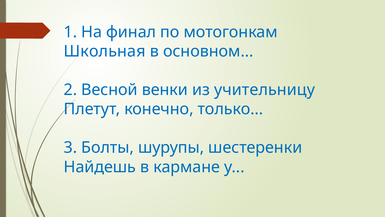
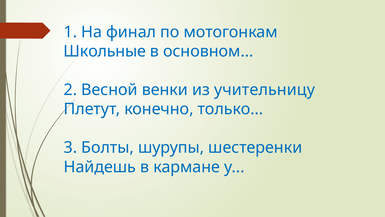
Школьная: Школьная -> Школьные
